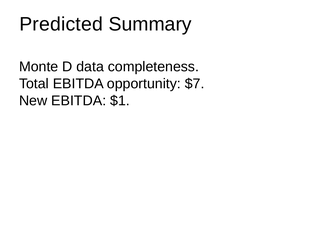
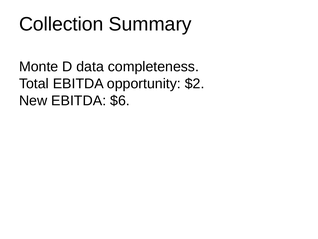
Predicted: Predicted -> Collection
$7: $7 -> $2
$1: $1 -> $6
